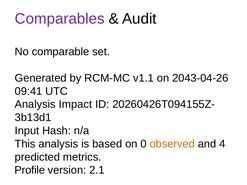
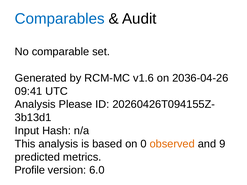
Comparables colour: purple -> blue
v1.1: v1.1 -> v1.6
2043-04-26: 2043-04-26 -> 2036-04-26
Impact: Impact -> Please
4: 4 -> 9
2.1: 2.1 -> 6.0
